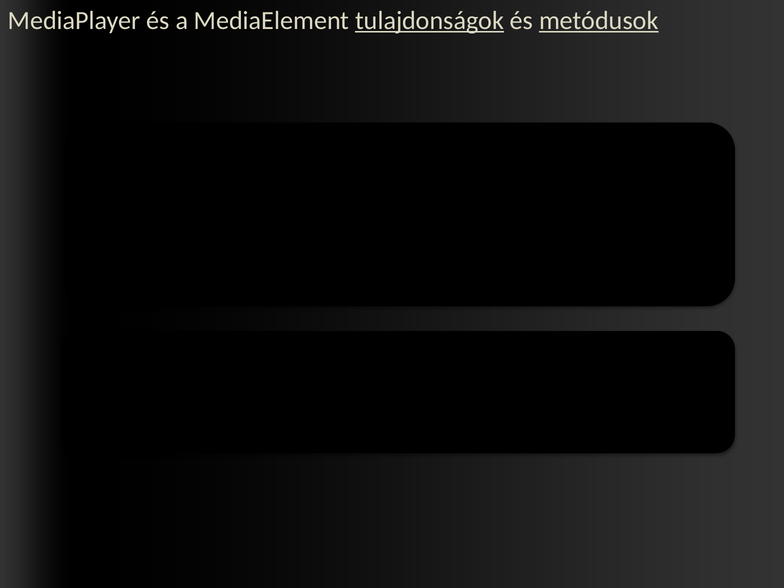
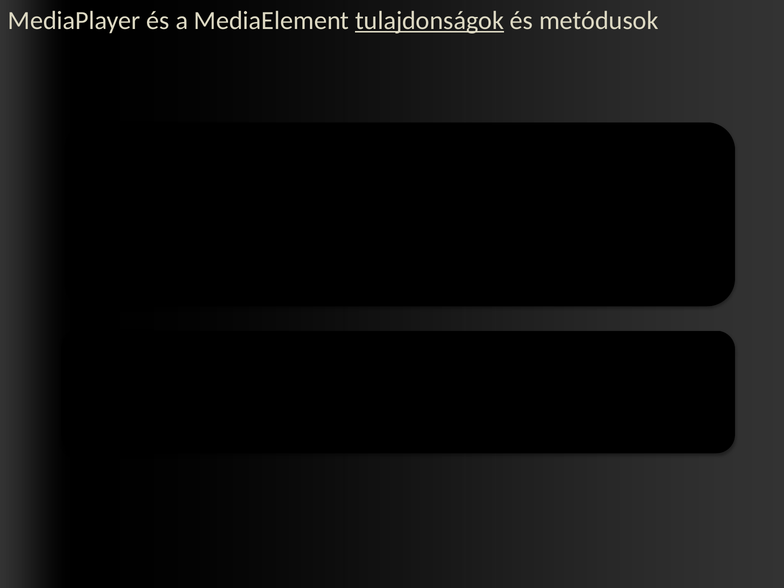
metódusok at (599, 21) underline: present -> none
